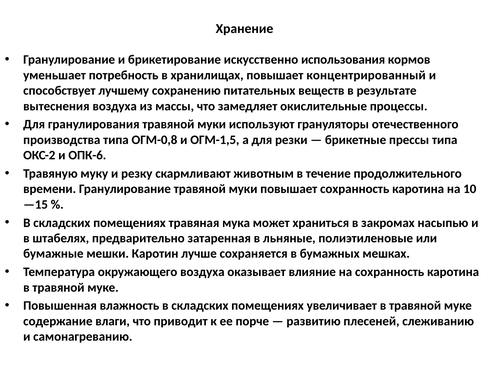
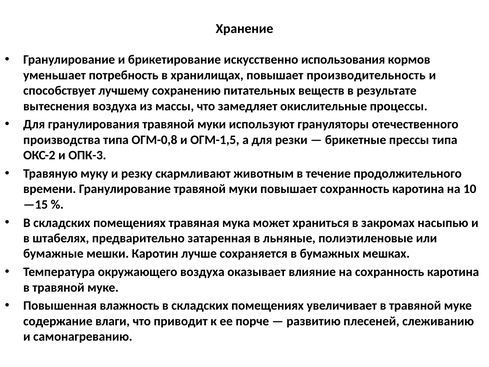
концентрированный: концентрированный -> производительность
ОПК-6: ОПК-6 -> ОПК-3
